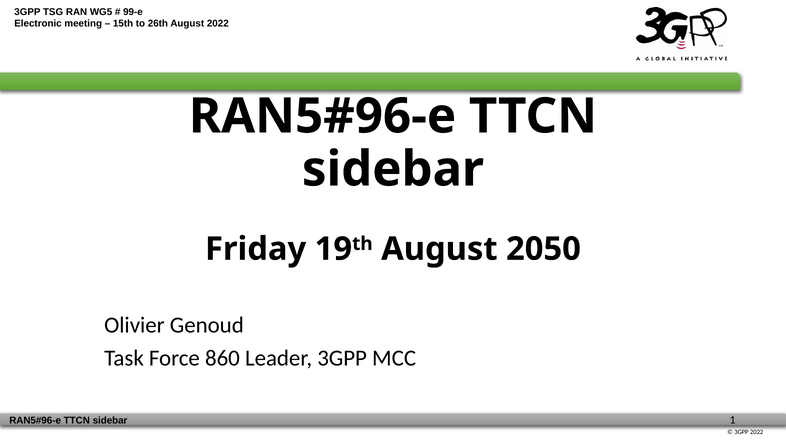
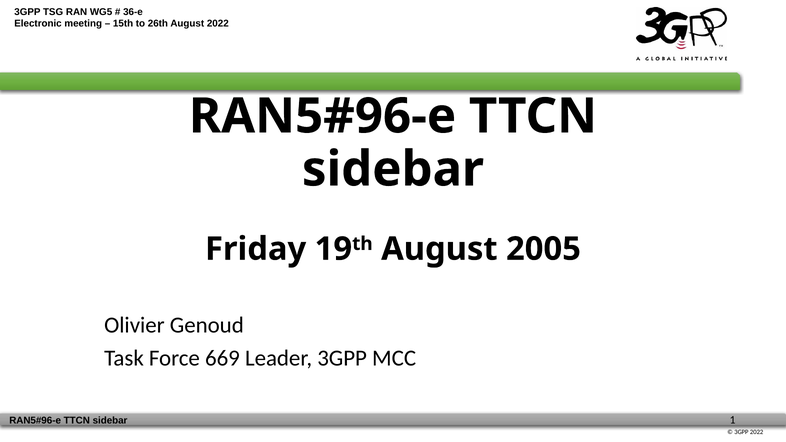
99-e: 99-e -> 36-e
2050: 2050 -> 2005
860: 860 -> 669
